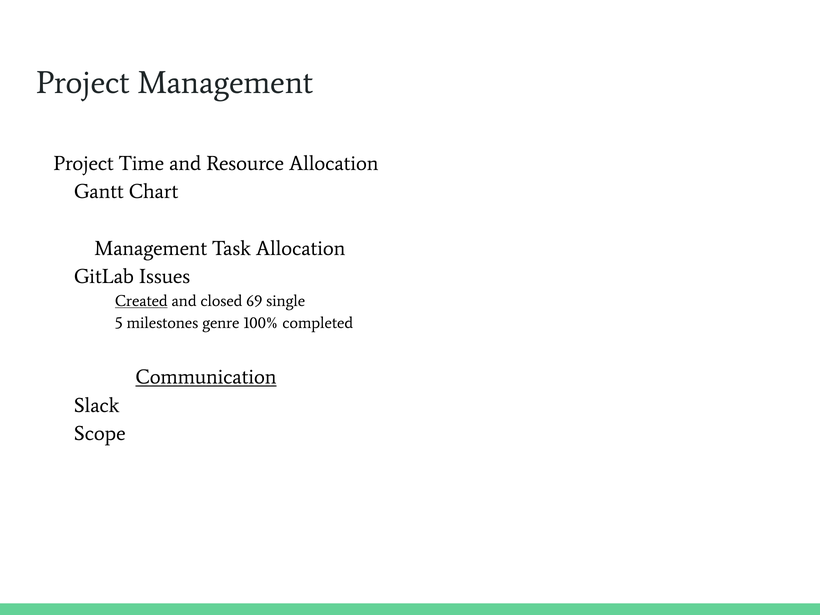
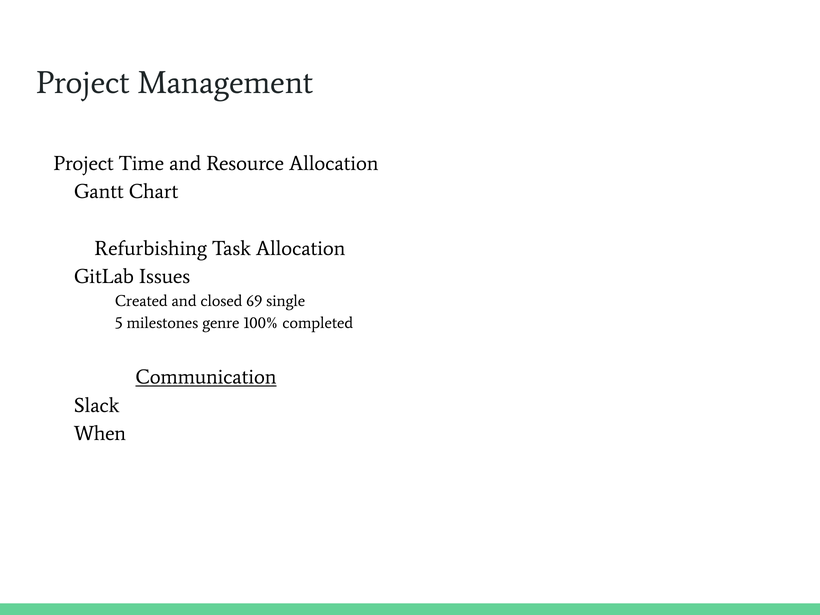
Management at (151, 248): Management -> Refurbishing
Created underline: present -> none
Scope: Scope -> When
